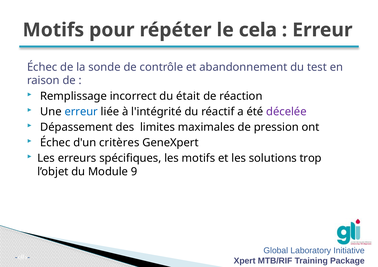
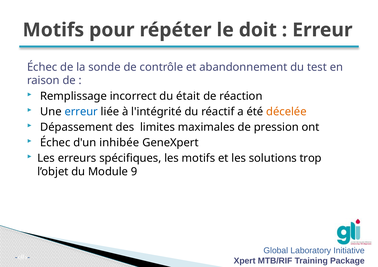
cela: cela -> doit
décelée colour: purple -> orange
critères: critères -> inhibée
